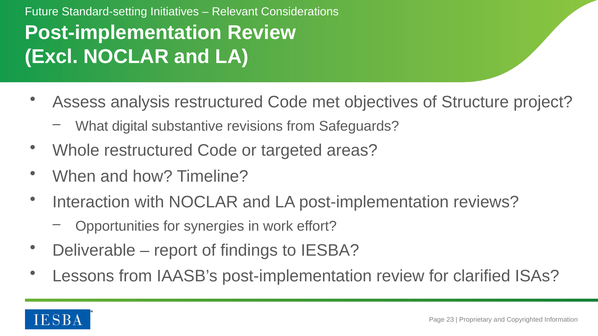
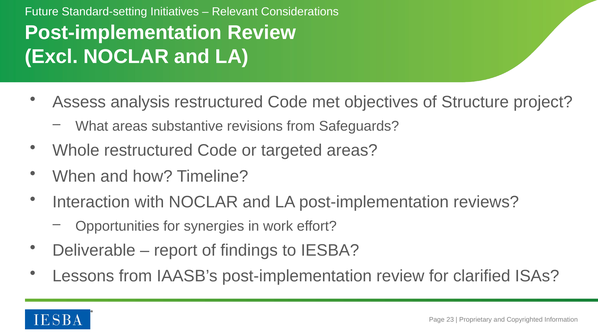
What digital: digital -> areas
